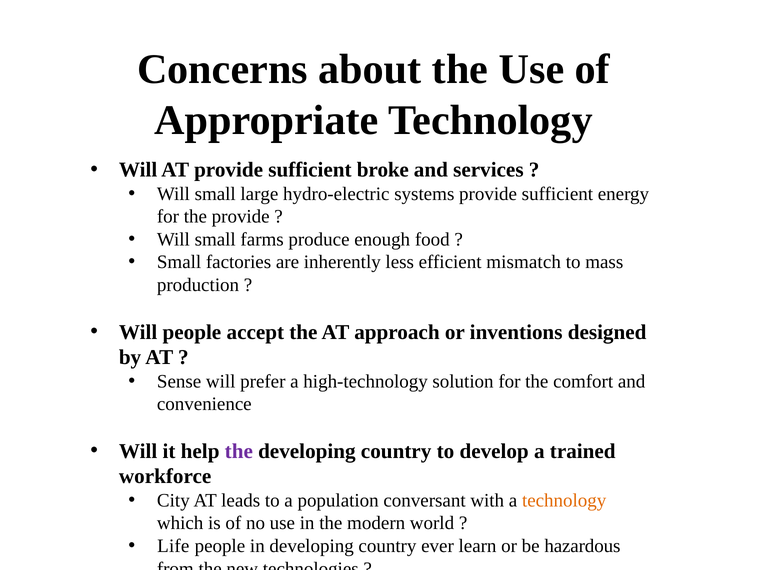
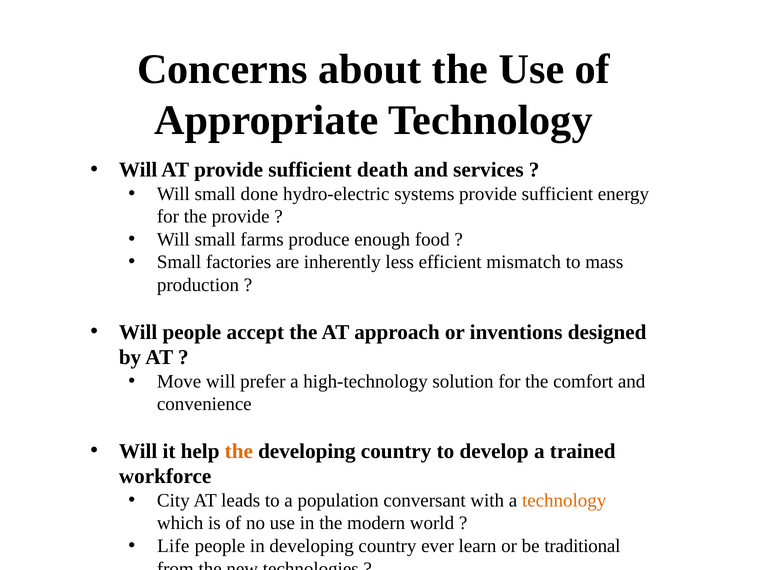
broke: broke -> death
large: large -> done
Sense: Sense -> Move
the at (239, 451) colour: purple -> orange
hazardous: hazardous -> traditional
